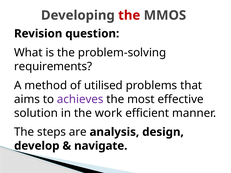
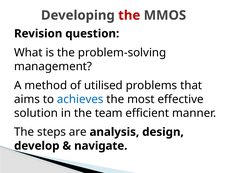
requirements: requirements -> management
achieves colour: purple -> blue
work: work -> team
